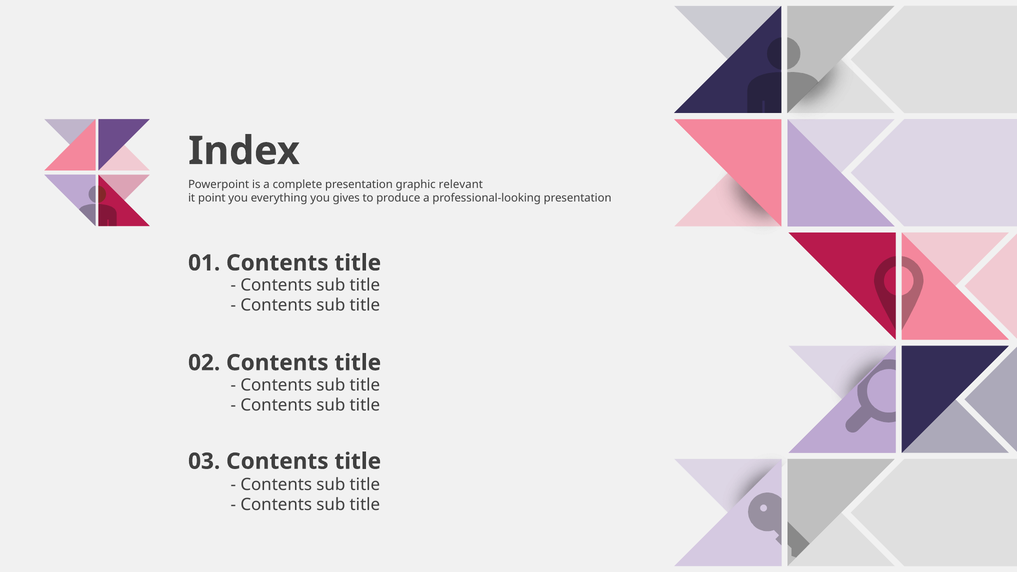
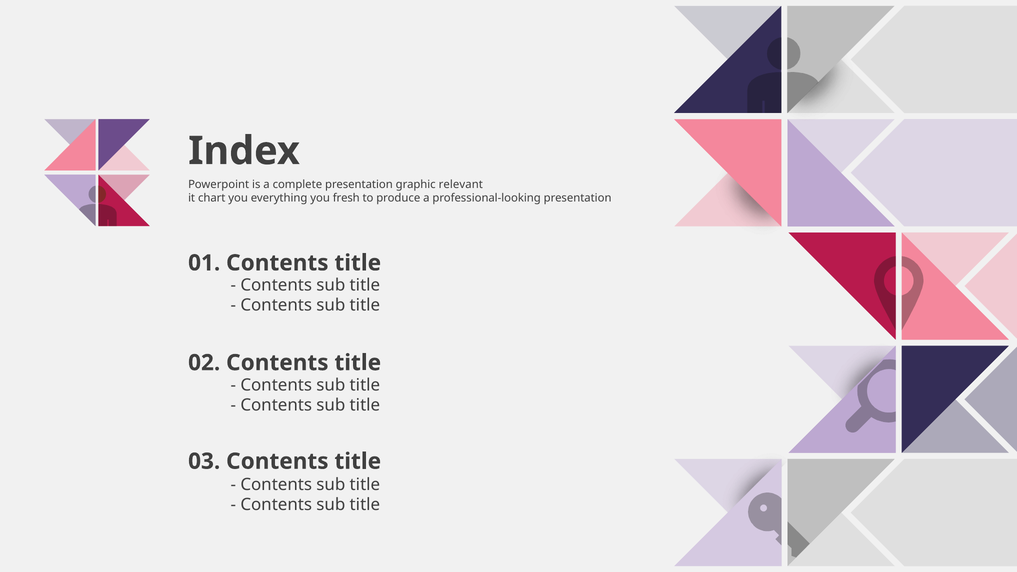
point: point -> chart
gives: gives -> fresh
